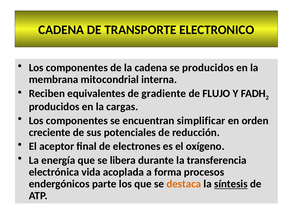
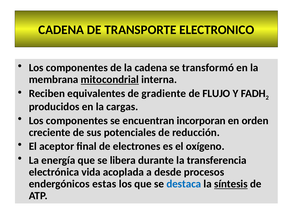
se producidos: producidos -> transformó
mitocondrial underline: none -> present
simplificar: simplificar -> incorporan
forma: forma -> desde
parte: parte -> estas
destaca colour: orange -> blue
